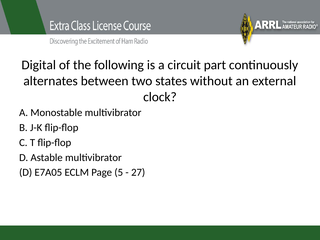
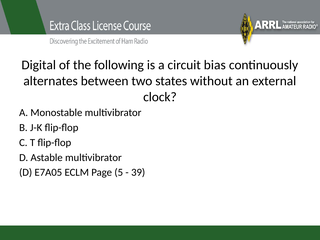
part: part -> bias
27: 27 -> 39
